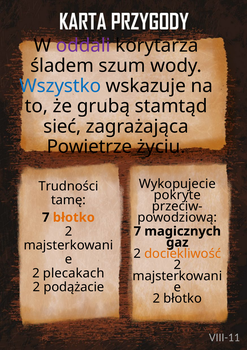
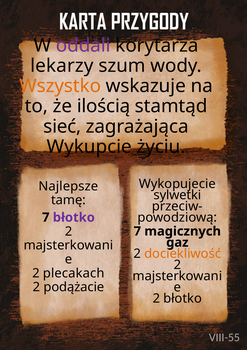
śladem: śladem -> lekarzy
Wszystko colour: blue -> orange
grubą: grubą -> ilością
Powietrze: Powietrze -> Wykupcie
Trudności: Trudności -> Najlepsze
pokryte: pokryte -> sylwetki
błotko at (74, 218) colour: orange -> purple
VIII-11: VIII-11 -> VIII-55
